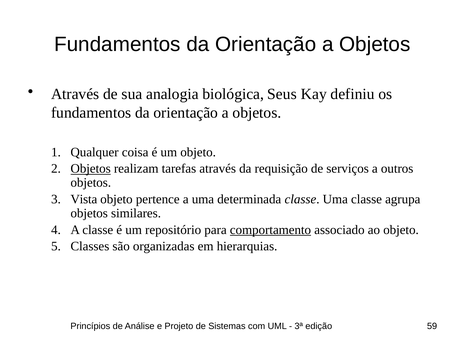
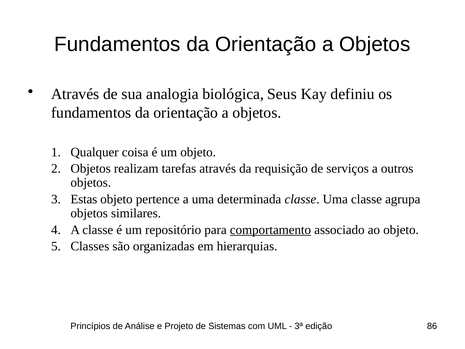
Objetos at (91, 169) underline: present -> none
Vista: Vista -> Estas
59: 59 -> 86
